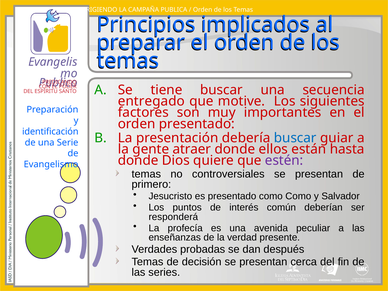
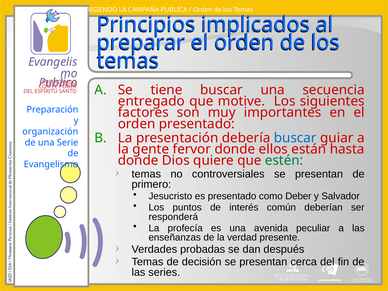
identificación: identificación -> organización
atraer: atraer -> fervor
estén colour: purple -> green
como Como: Como -> Deber
